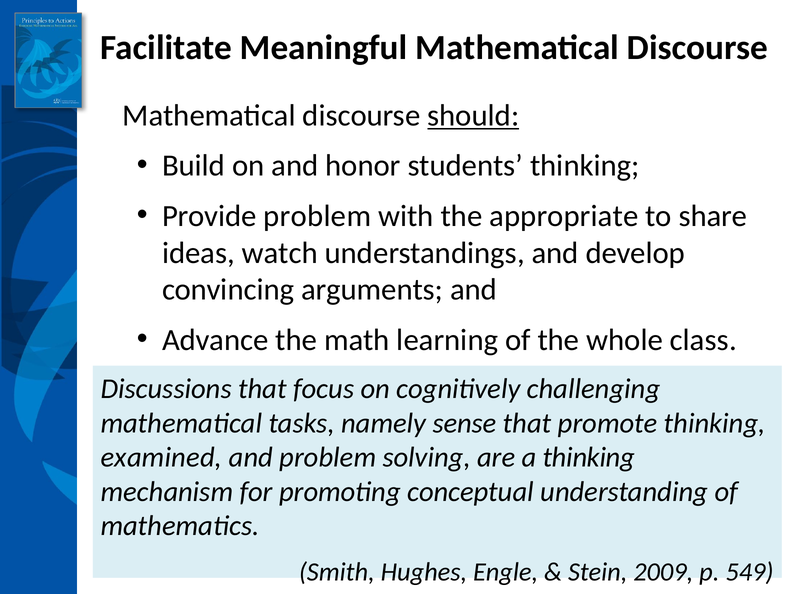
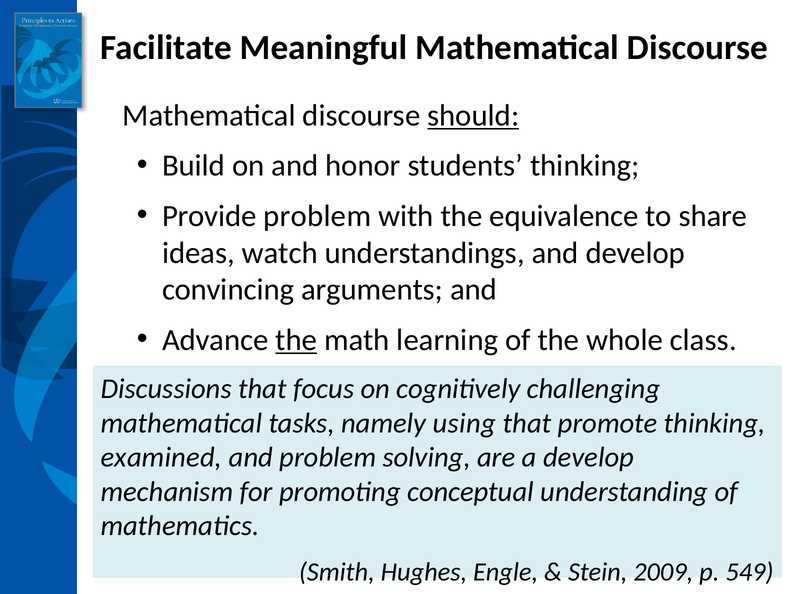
appropriate: appropriate -> equivalence
the at (296, 340) underline: none -> present
sense: sense -> using
a thinking: thinking -> develop
